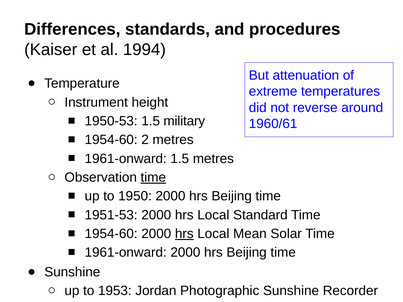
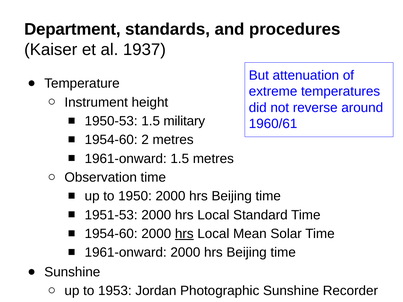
Differences: Differences -> Department
1994: 1994 -> 1937
time at (153, 178) underline: present -> none
